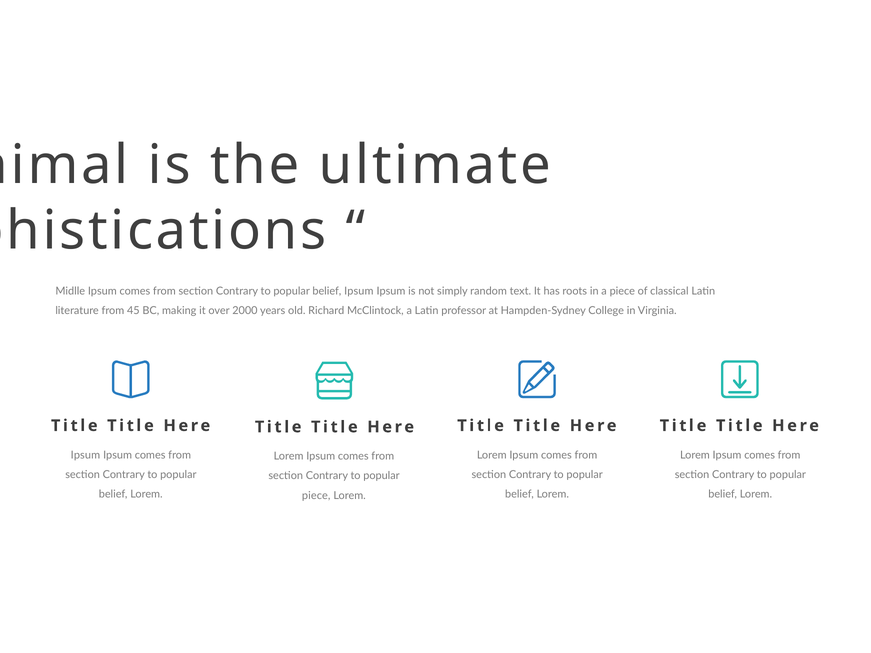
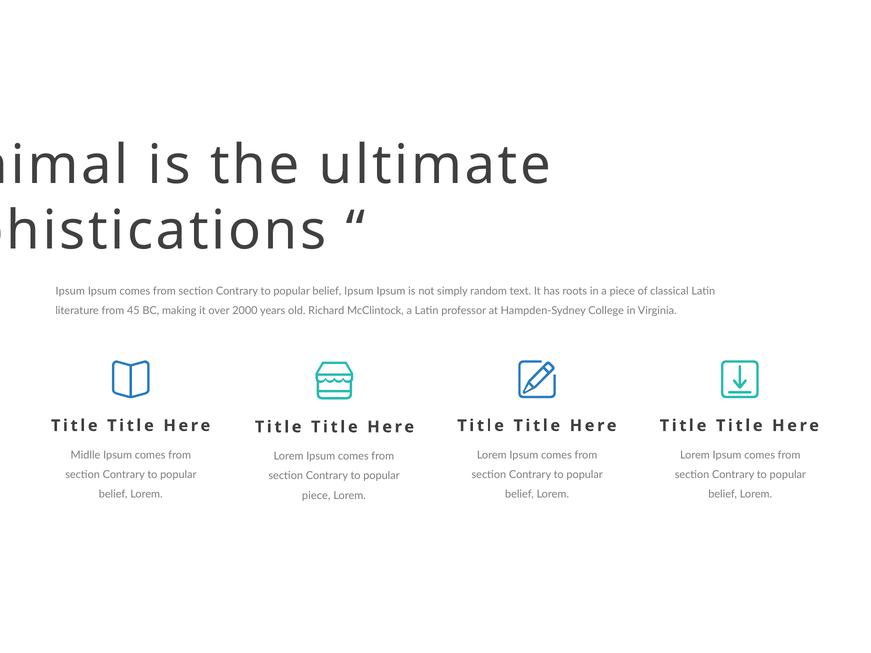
Midlle at (70, 291): Midlle -> Ipsum
Ipsum at (85, 455): Ipsum -> Midlle
